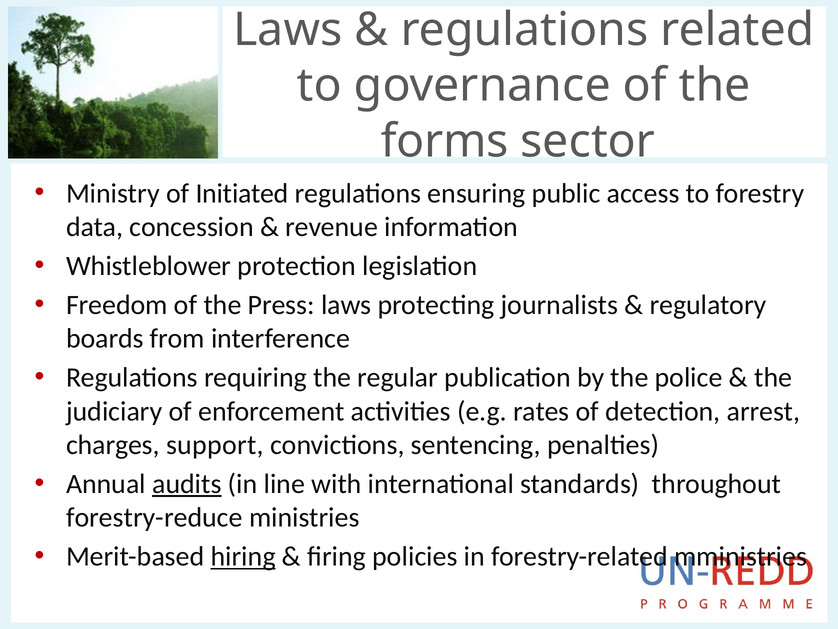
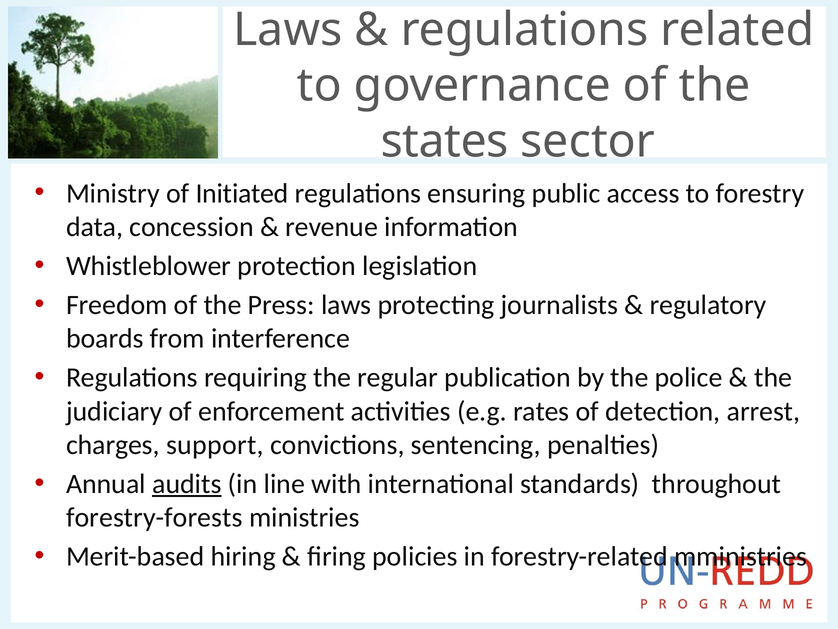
forms: forms -> states
forestry-reduce: forestry-reduce -> forestry-forests
hiring underline: present -> none
